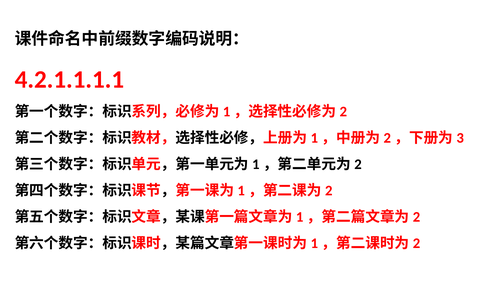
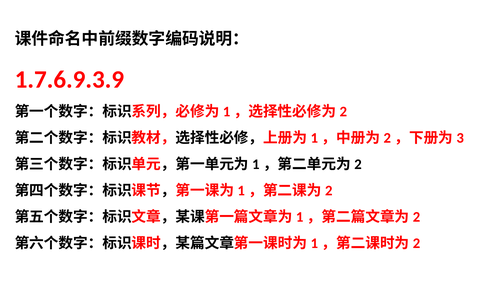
4.2.1.1.1.1: 4.2.1.1.1.1 -> 1.7.6.9.3.9
